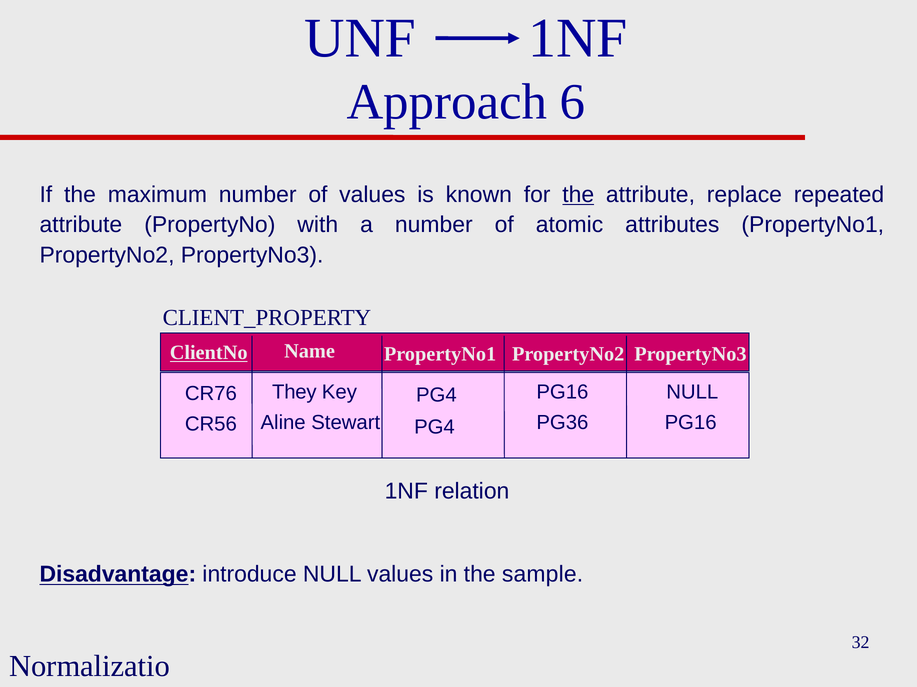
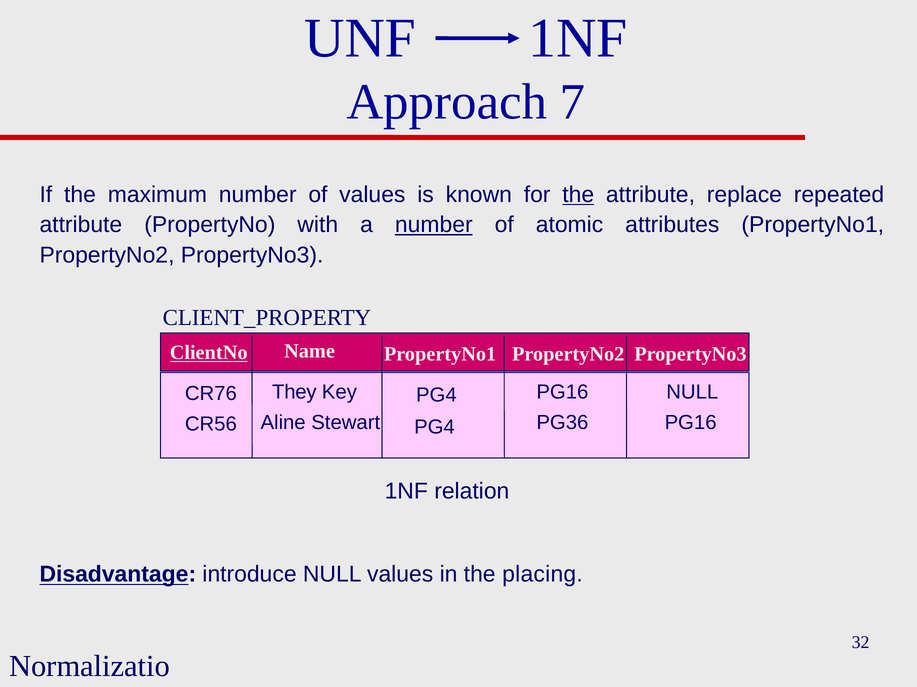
6: 6 -> 7
number at (434, 225) underline: none -> present
sample: sample -> placing
